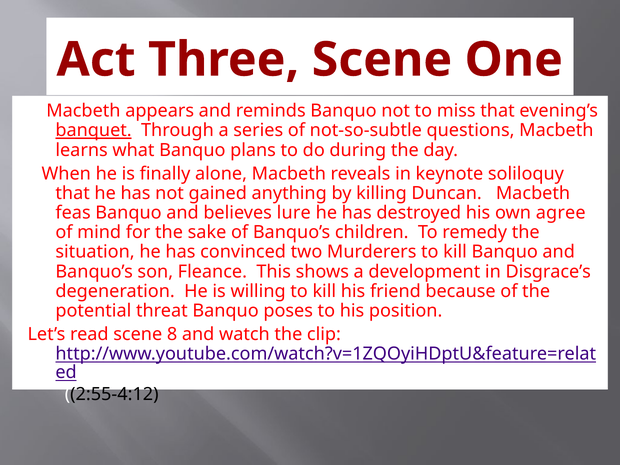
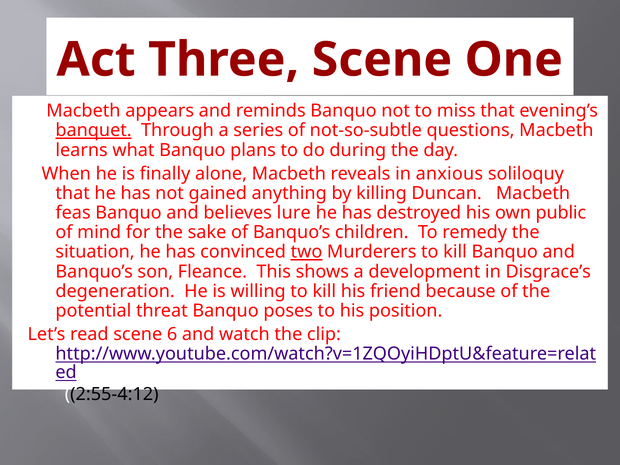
keynote: keynote -> anxious
agree: agree -> public
two underline: none -> present
8: 8 -> 6
